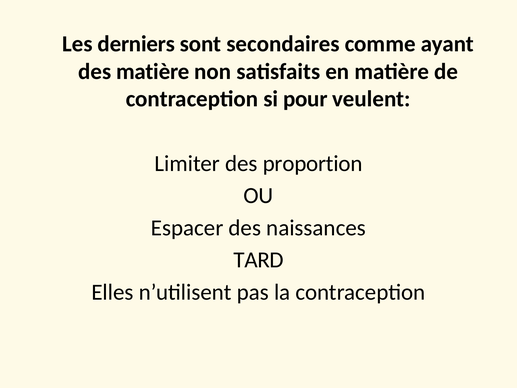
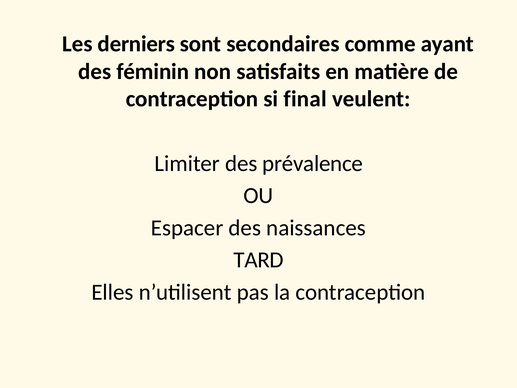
des matière: matière -> féminin
pour: pour -> final
proportion: proportion -> prévalence
